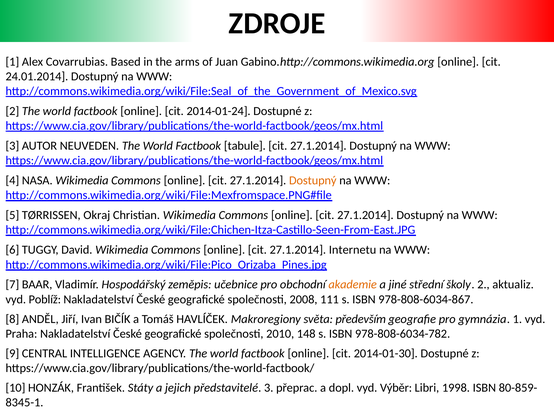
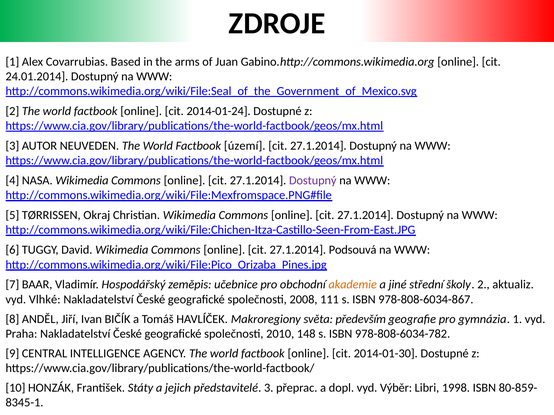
tabule: tabule -> území
Dostupný at (313, 181) colour: orange -> purple
Internetu: Internetu -> Podsouvá
Poblíž: Poblíž -> Vlhké
